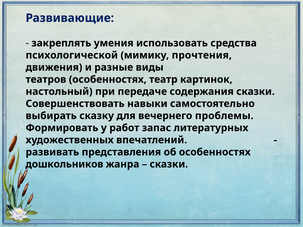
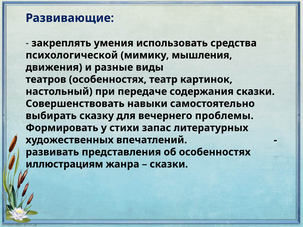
прочтения: прочтения -> мышления
работ: работ -> стихи
дошкольников: дошкольников -> иллюстрациям
